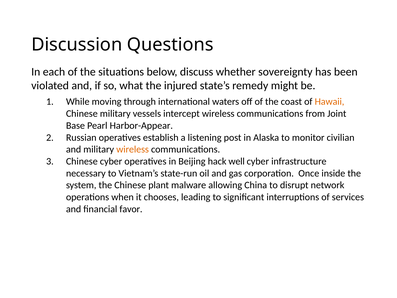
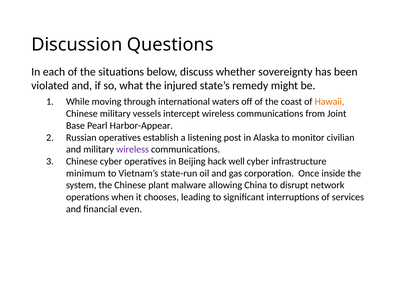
wireless at (133, 149) colour: orange -> purple
necessary: necessary -> minimum
favor: favor -> even
